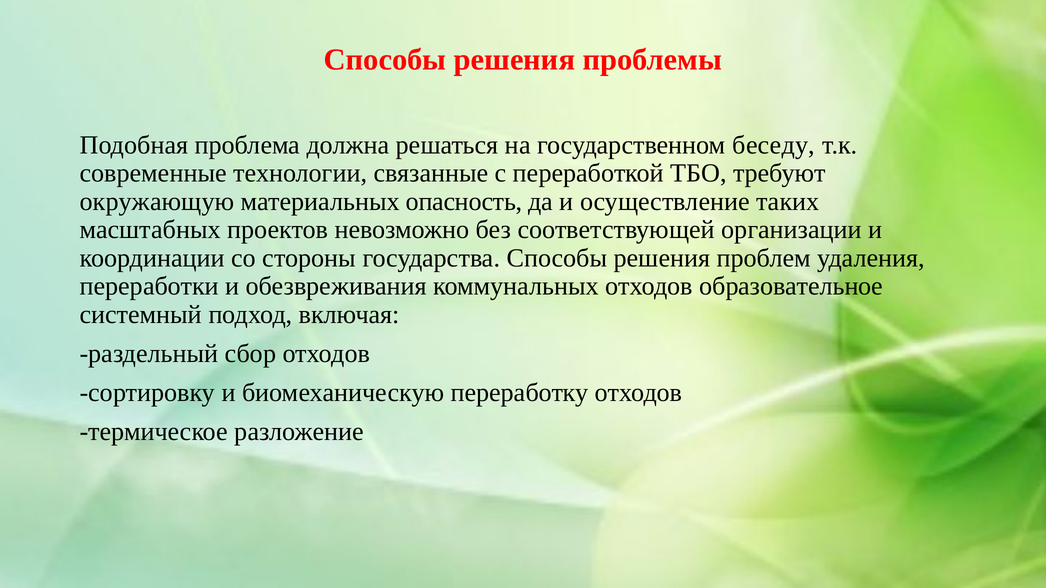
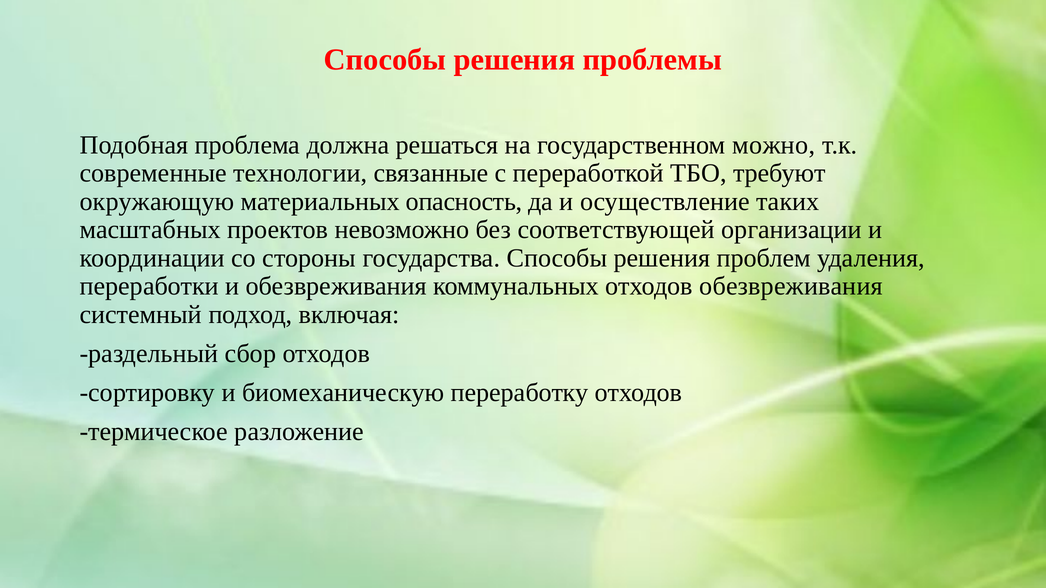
беседу: беседу -> можно
отходов образовательное: образовательное -> обезвреживания
